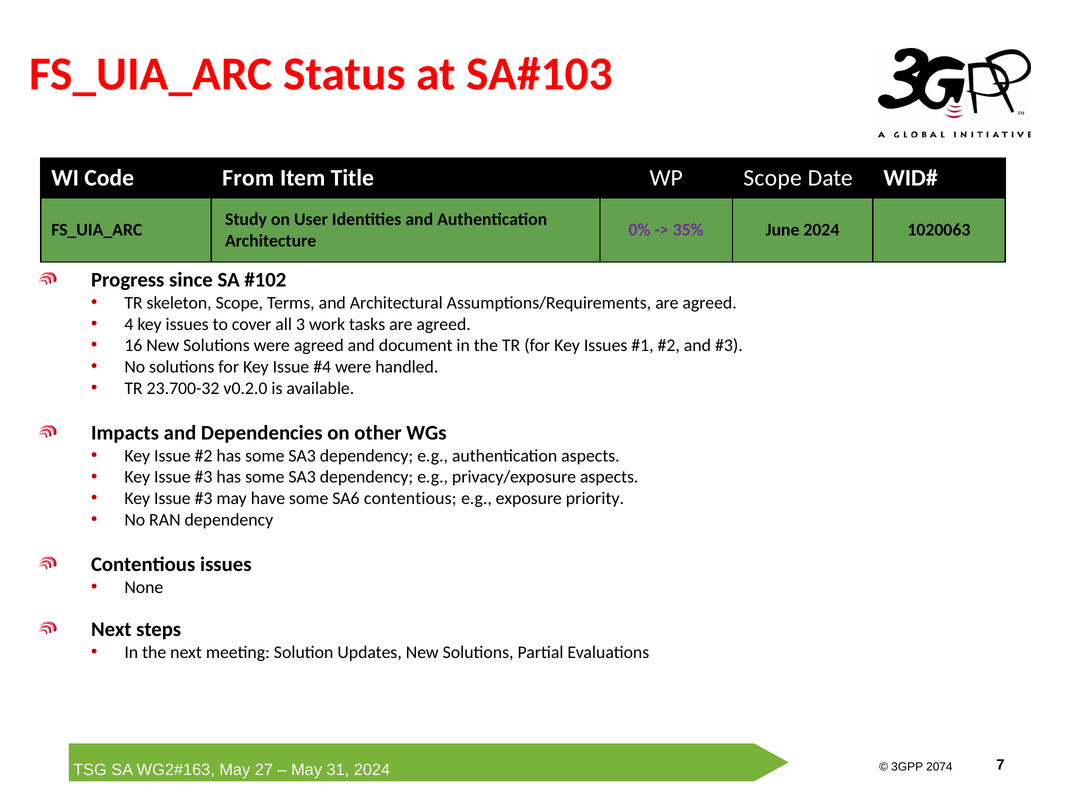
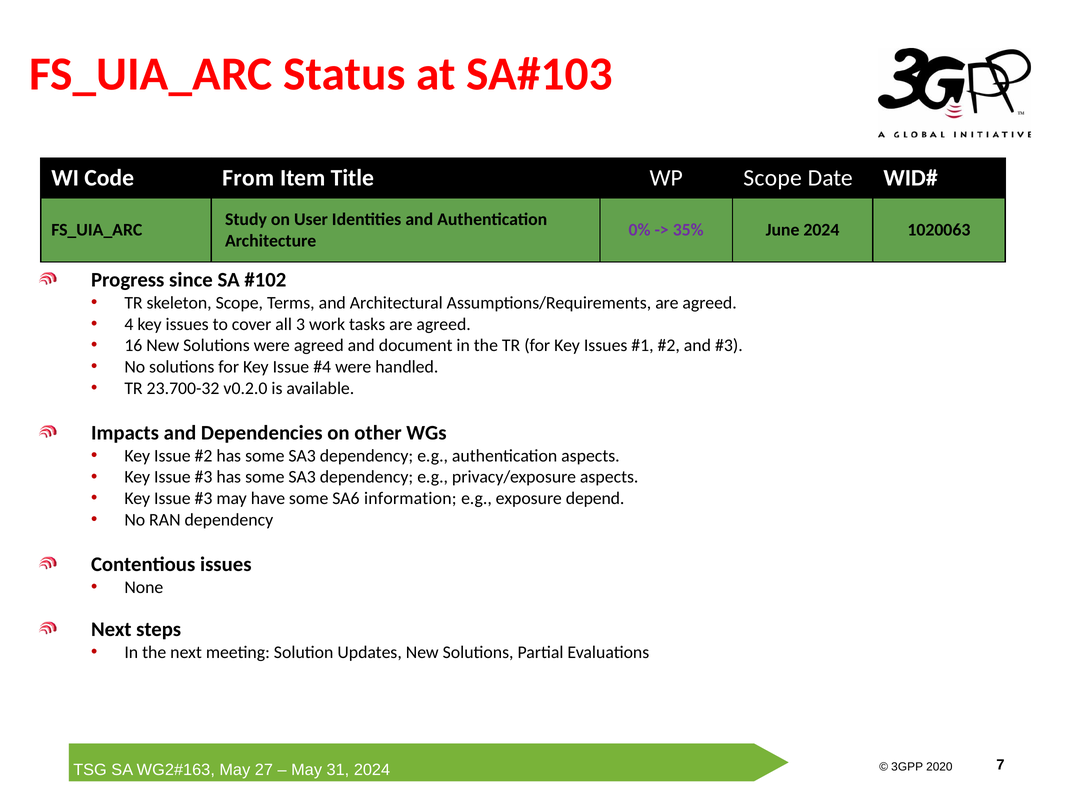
SA6 contentious: contentious -> information
priority: priority -> depend
2074: 2074 -> 2020
